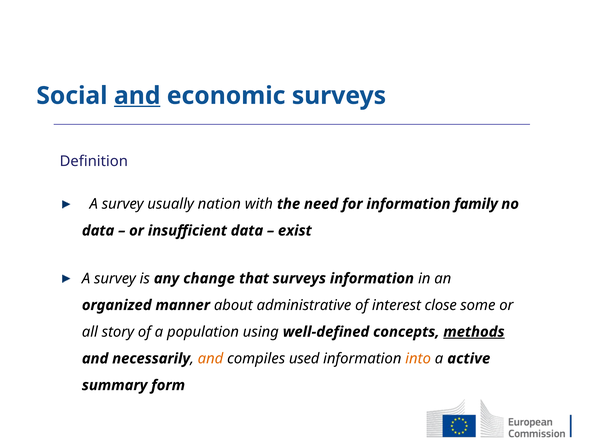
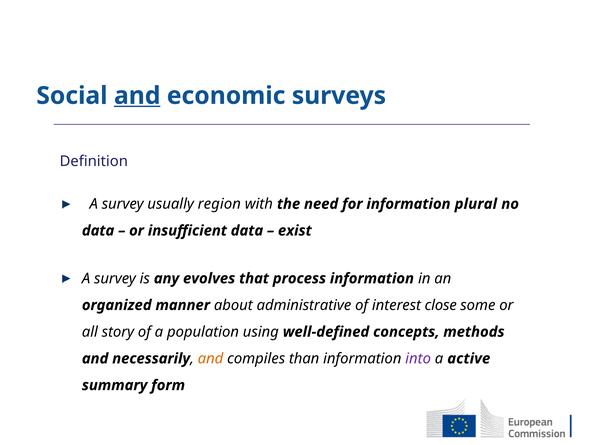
nation: nation -> region
family: family -> plural
change: change -> evolves
that surveys: surveys -> process
methods underline: present -> none
used: used -> than
into colour: orange -> purple
